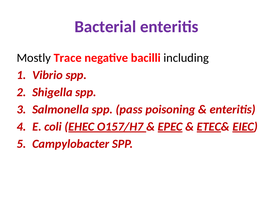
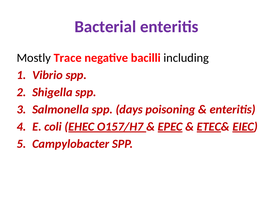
pass: pass -> days
